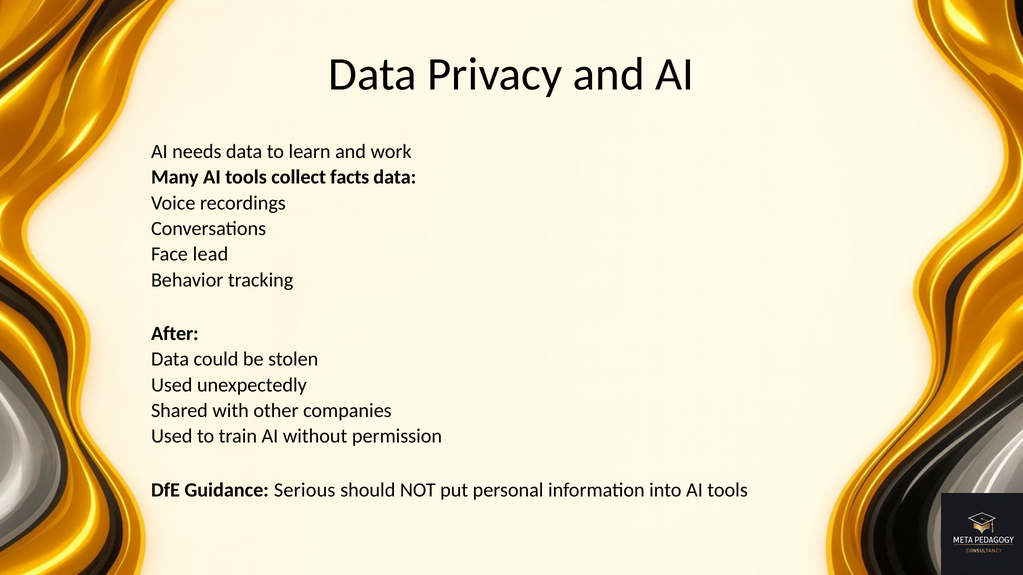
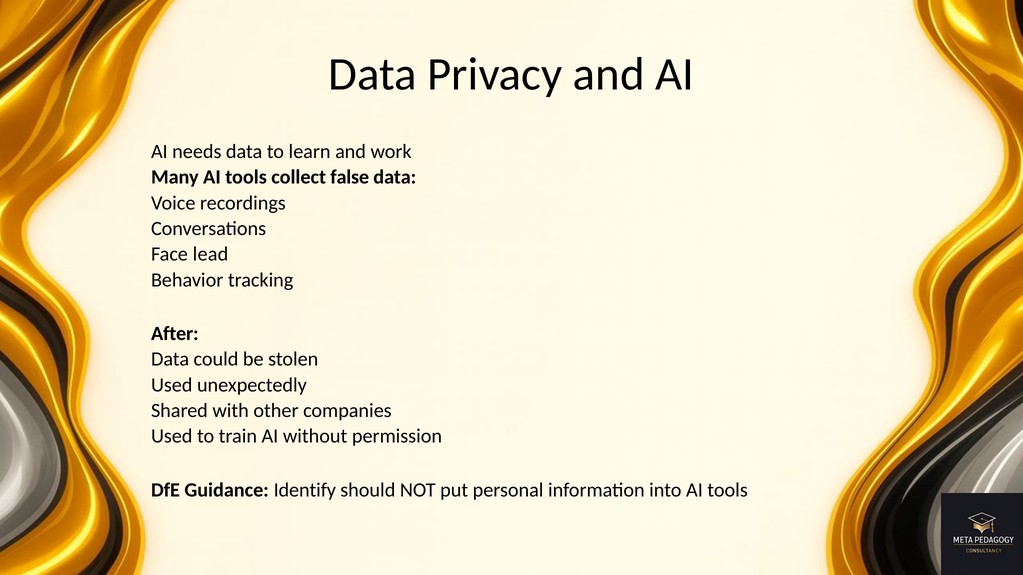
facts: facts -> false
Serious: Serious -> Identify
